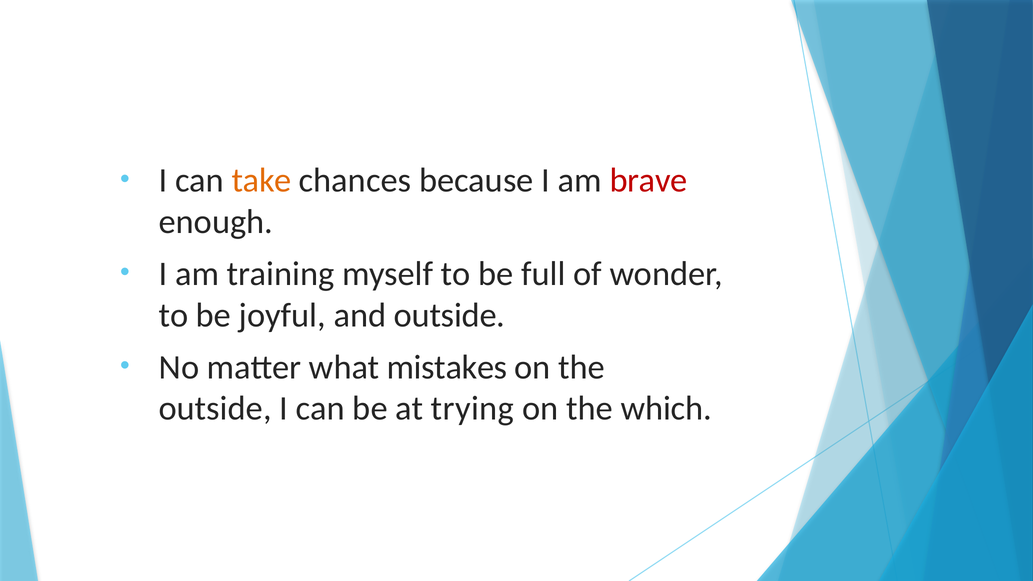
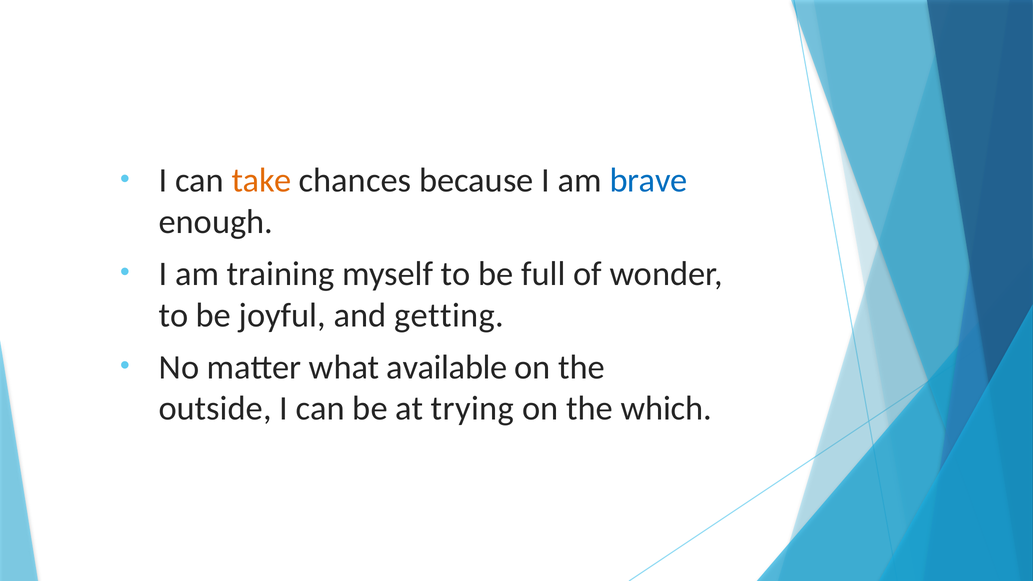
brave colour: red -> blue
and outside: outside -> getting
mistakes: mistakes -> available
